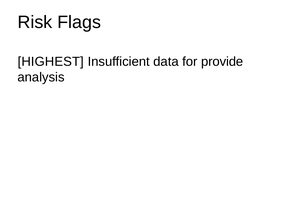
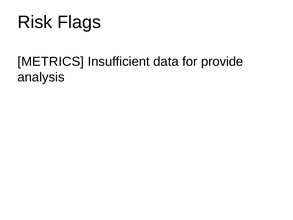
HIGHEST: HIGHEST -> METRICS
